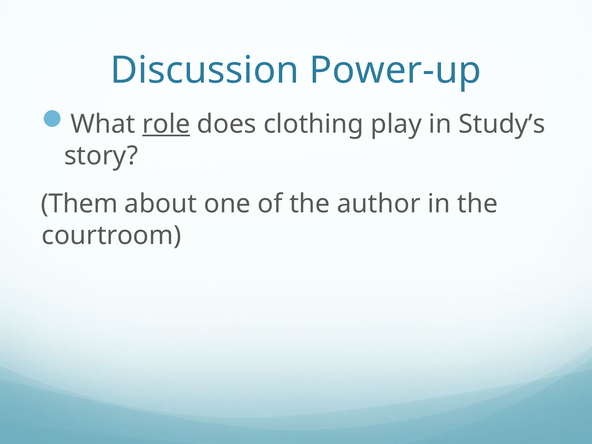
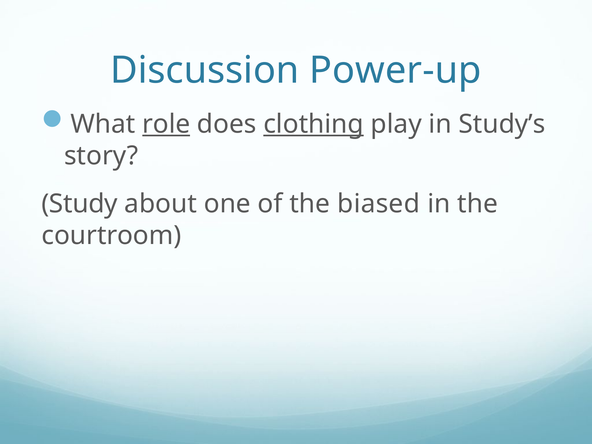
clothing underline: none -> present
Them: Them -> Study
author: author -> biased
